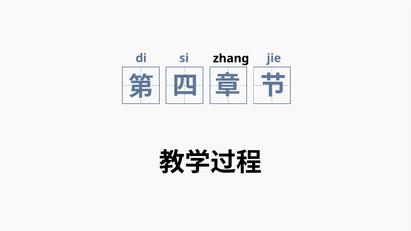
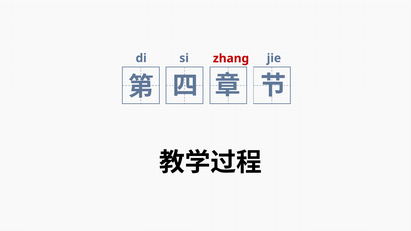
zhang colour: black -> red
